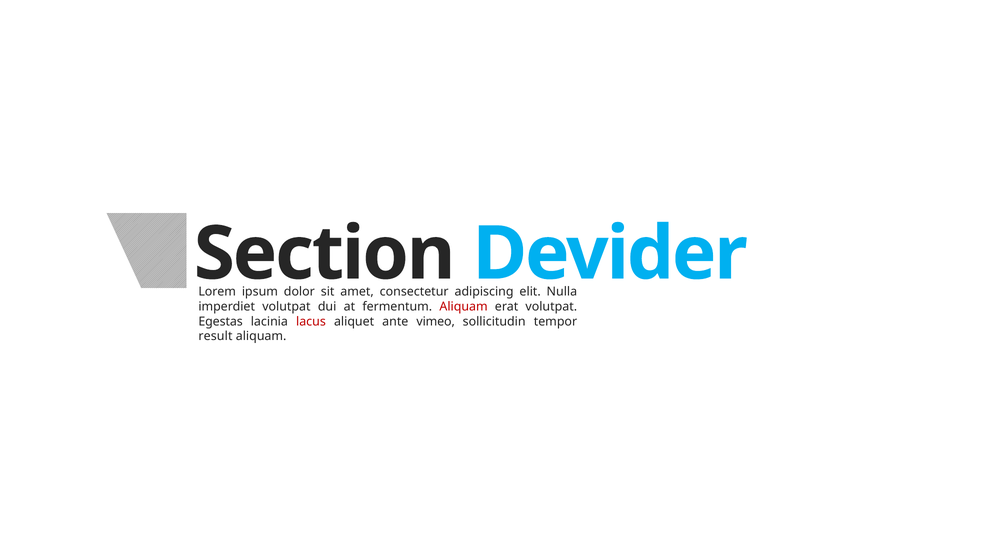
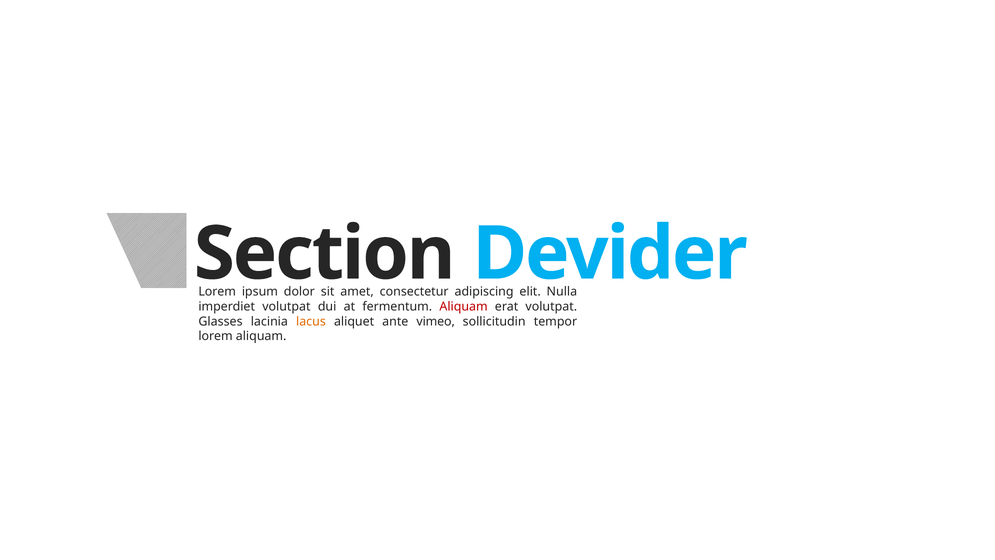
Egestas: Egestas -> Glasses
lacus colour: red -> orange
result at (215, 336): result -> lorem
